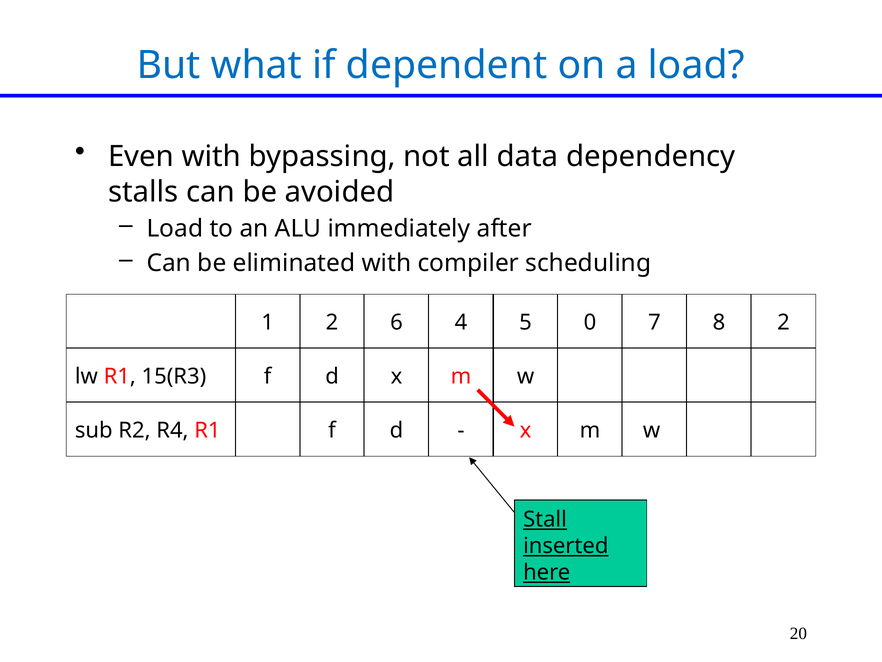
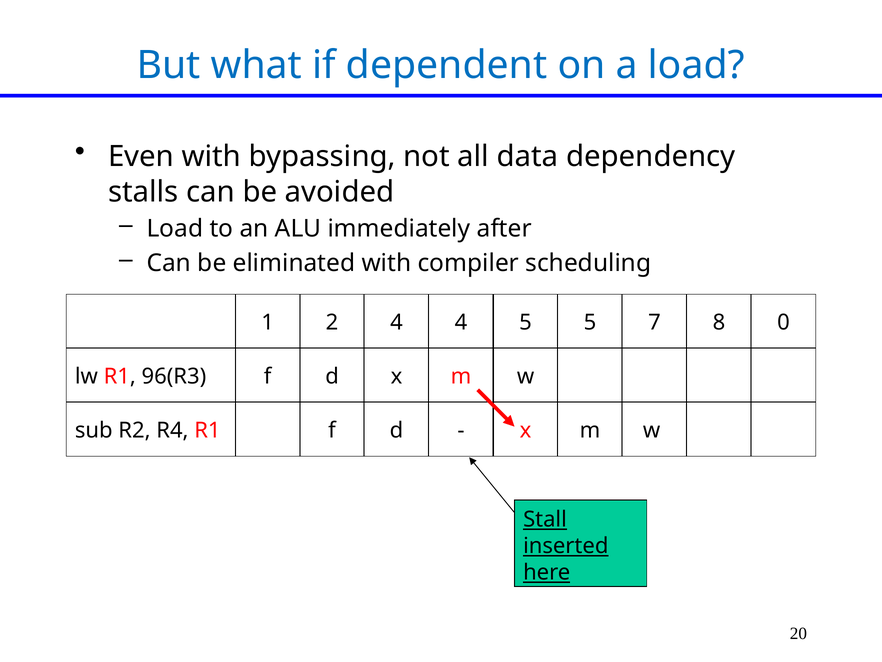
2 6: 6 -> 4
5 0: 0 -> 5
8 2: 2 -> 0
15(R3: 15(R3 -> 96(R3
